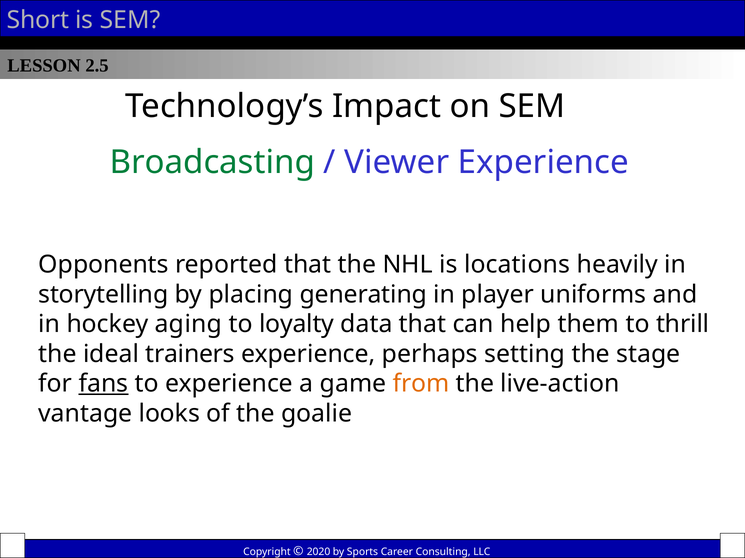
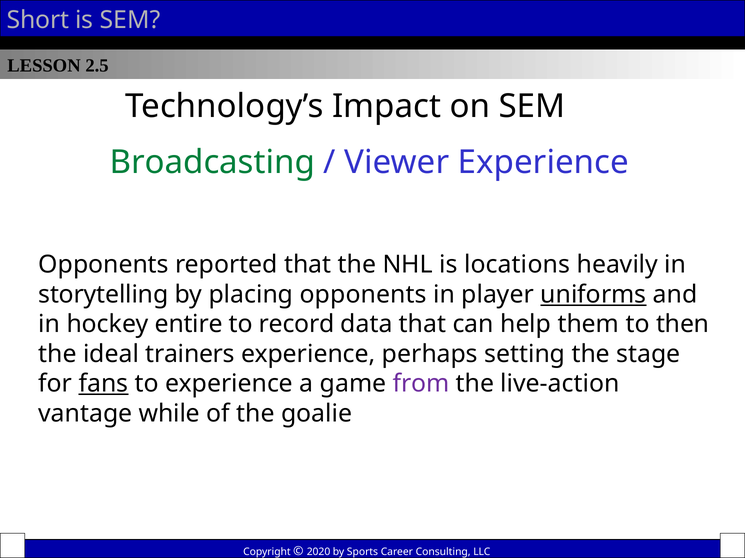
placing generating: generating -> opponents
uniforms underline: none -> present
aging: aging -> entire
loyalty: loyalty -> record
thrill: thrill -> then
from colour: orange -> purple
looks: looks -> while
